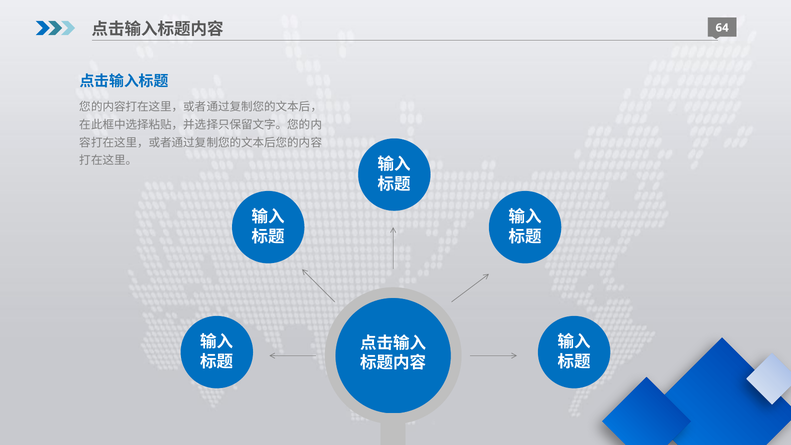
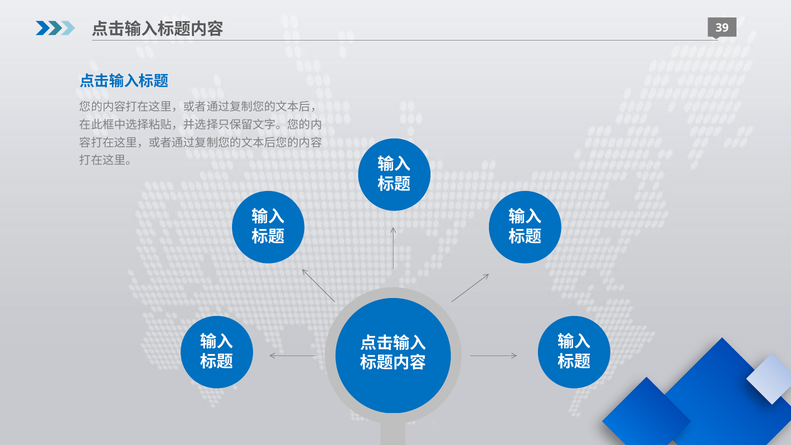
64: 64 -> 39
